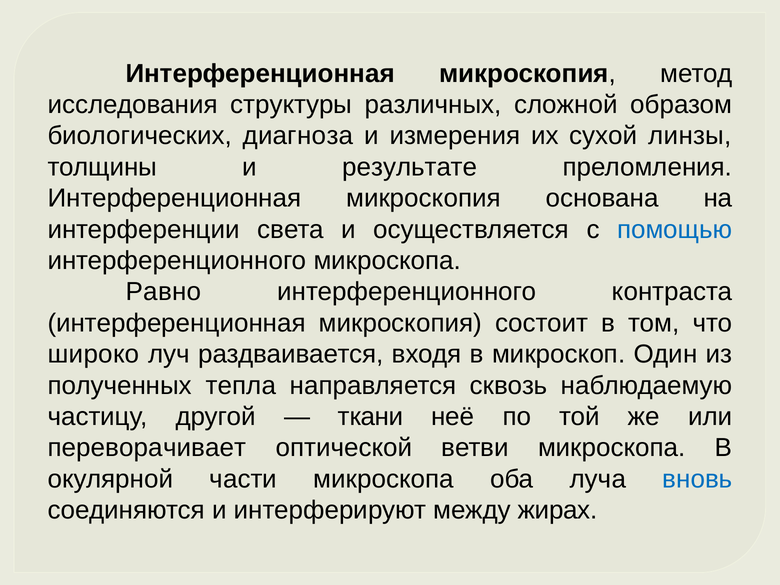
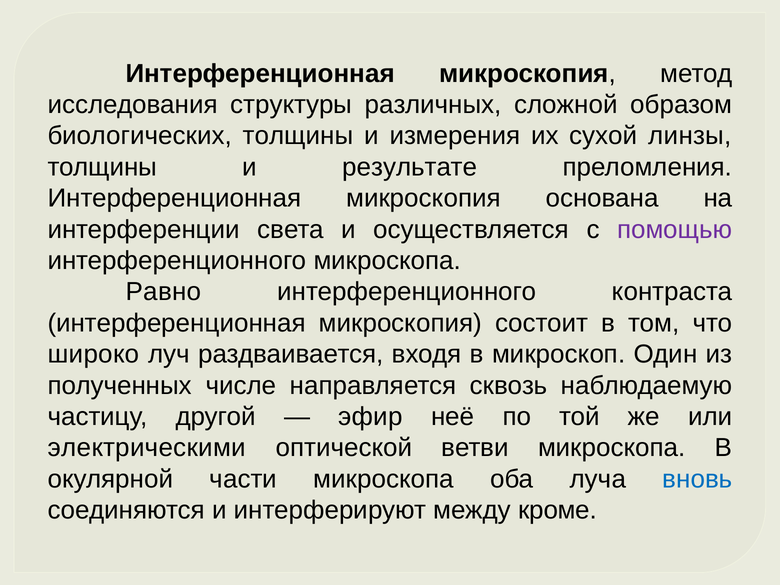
биологических диагноза: диагноза -> толщины
помощью colour: blue -> purple
тепла: тепла -> числе
ткани: ткани -> эфир
переворачивает: переворачивает -> электрическими
жирах: жирах -> кроме
